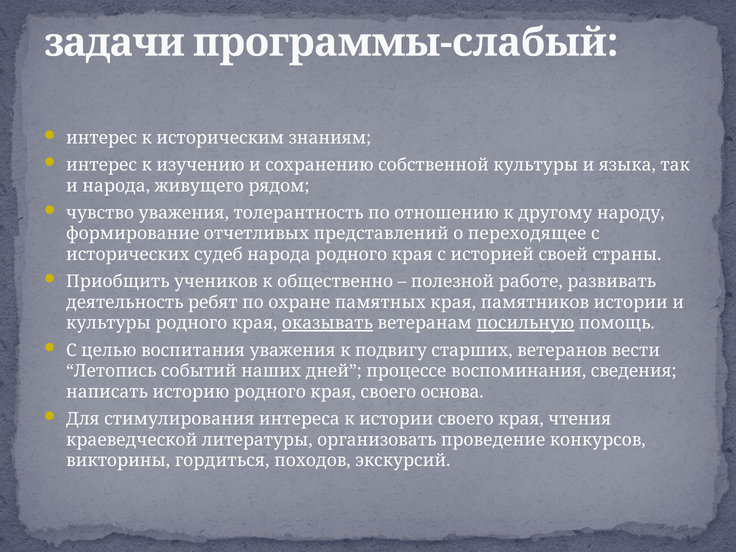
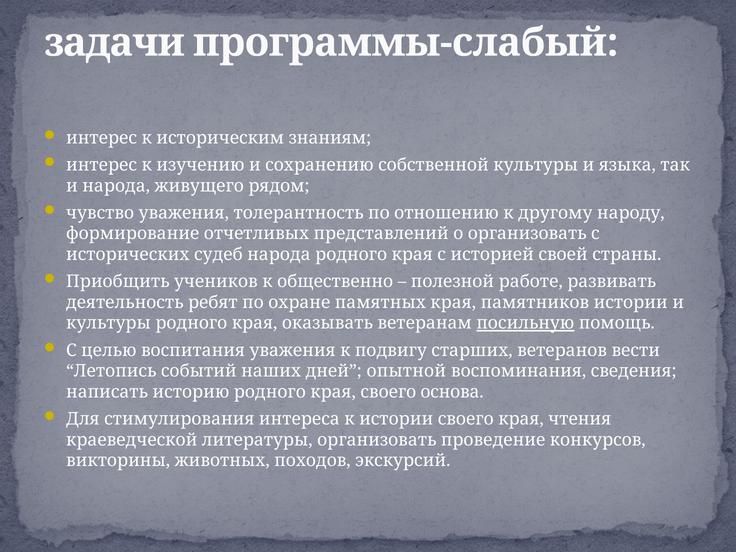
о переходящее: переходящее -> организовать
оказывать underline: present -> none
процессе: процессе -> опытной
гордиться: гордиться -> животных
